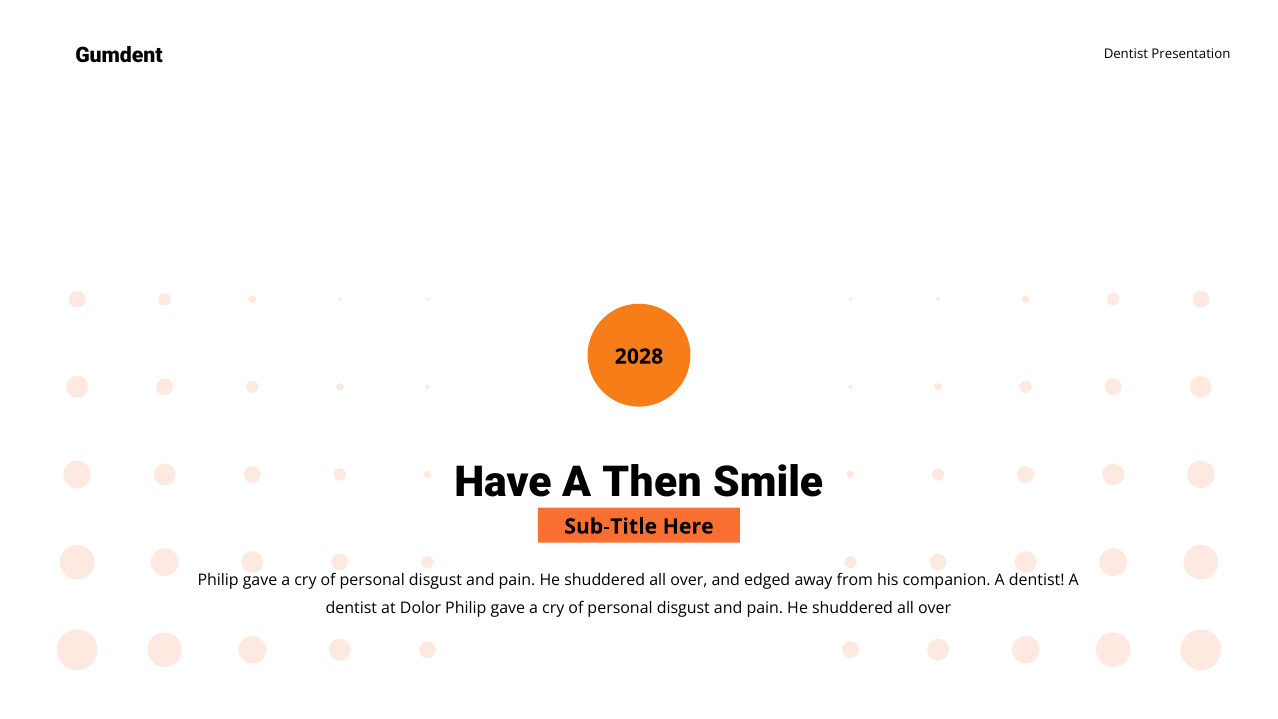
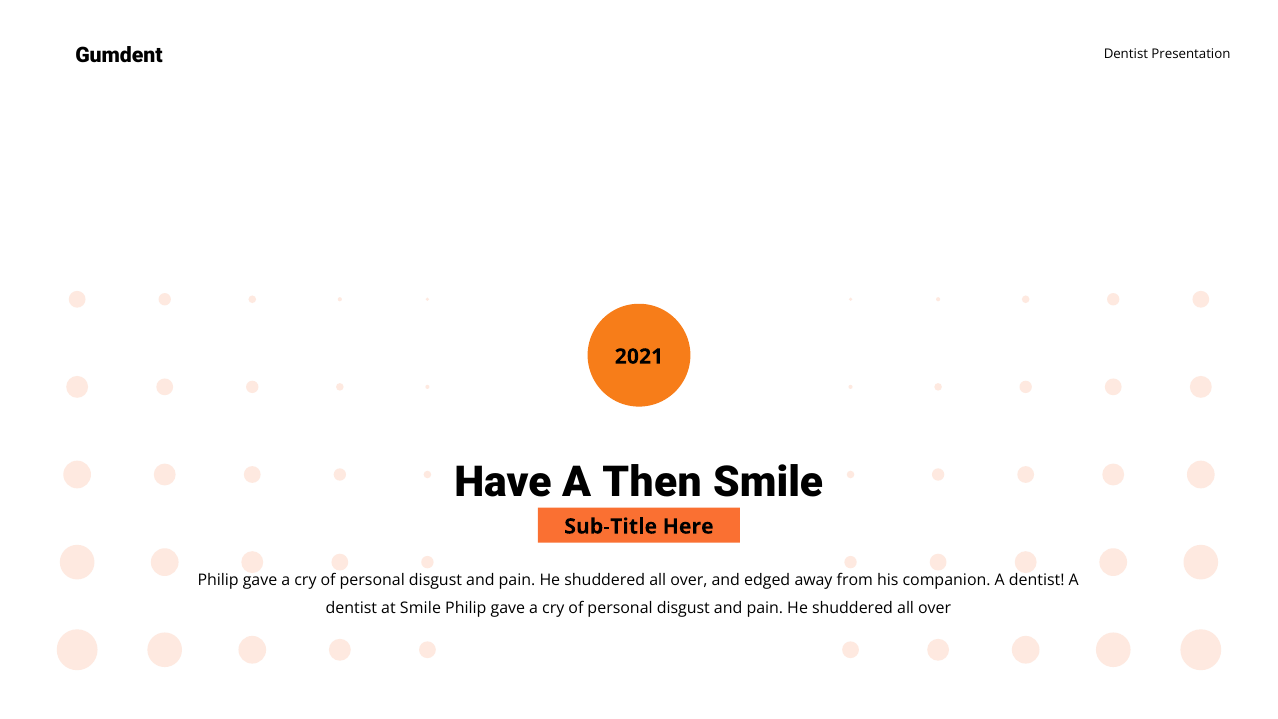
2028: 2028 -> 2021
at Dolor: Dolor -> Smile
